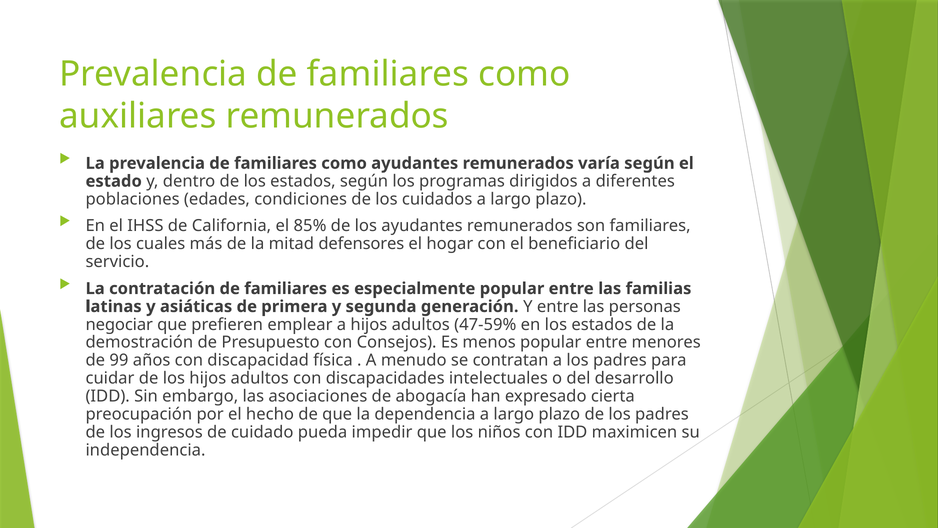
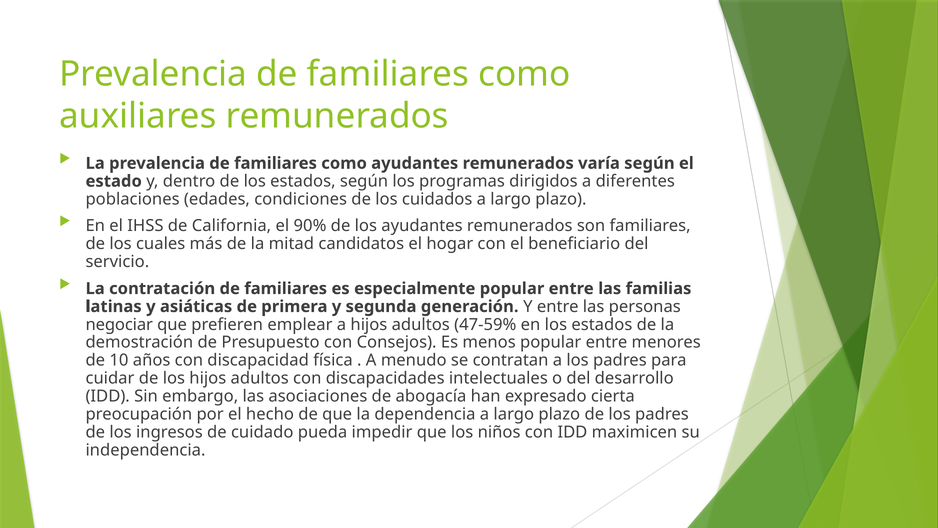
85%: 85% -> 90%
defensores: defensores -> candidatos
99: 99 -> 10
